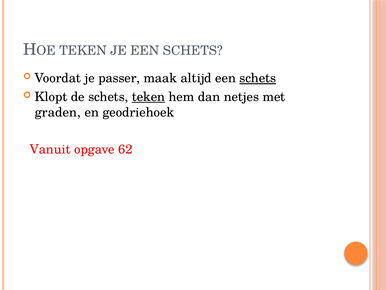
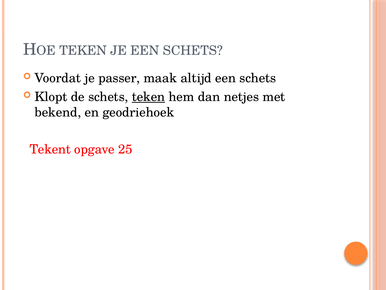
schets at (258, 78) underline: present -> none
graden: graden -> bekend
Vanuit: Vanuit -> Tekent
62: 62 -> 25
